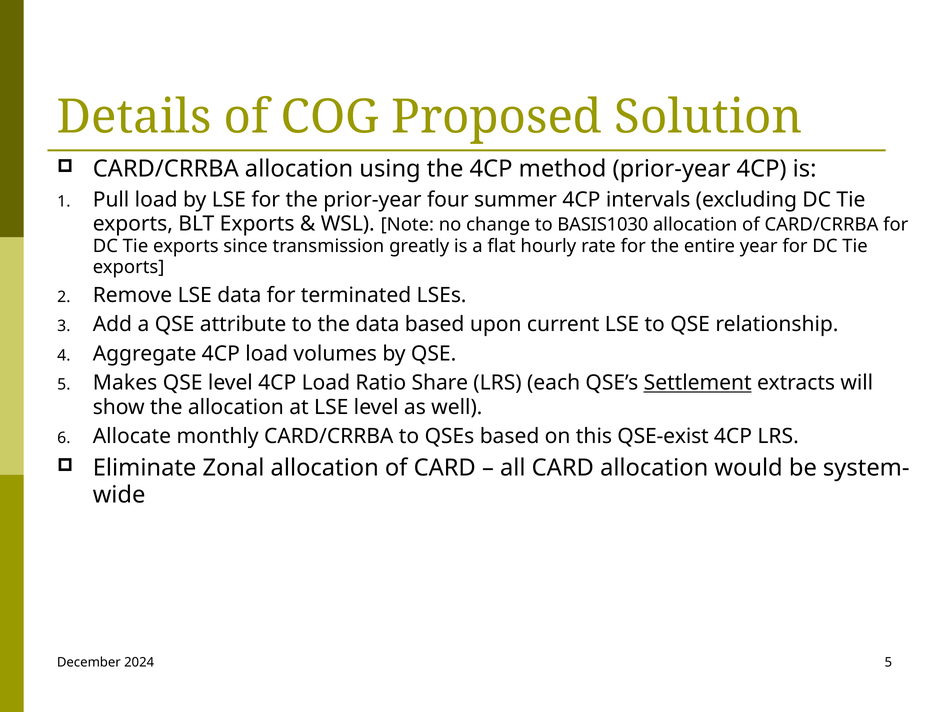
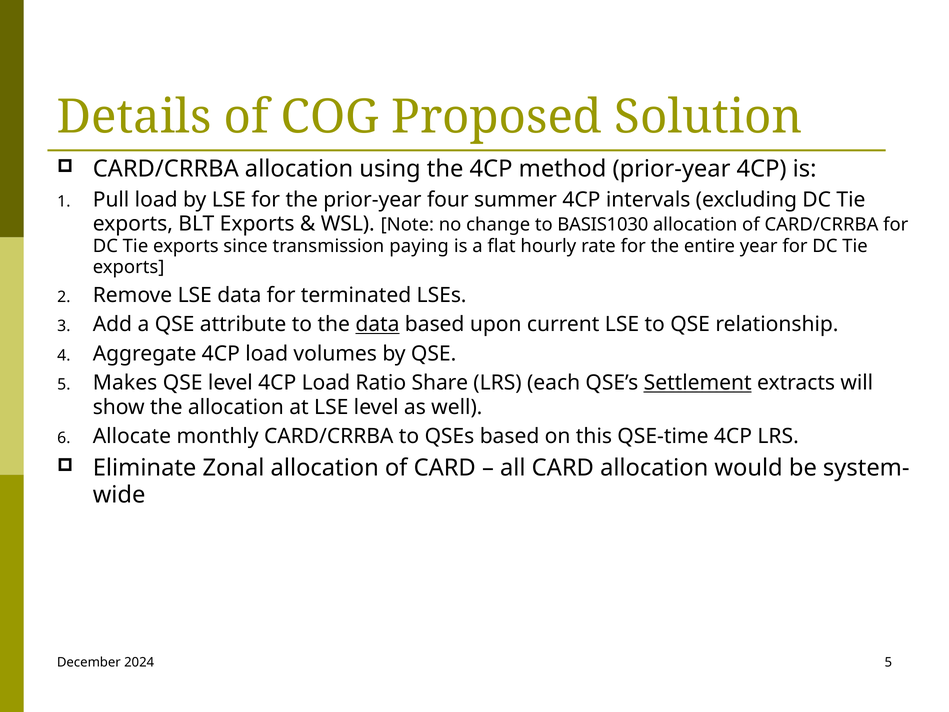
greatly: greatly -> paying
data at (377, 324) underline: none -> present
QSE-exist: QSE-exist -> QSE-time
